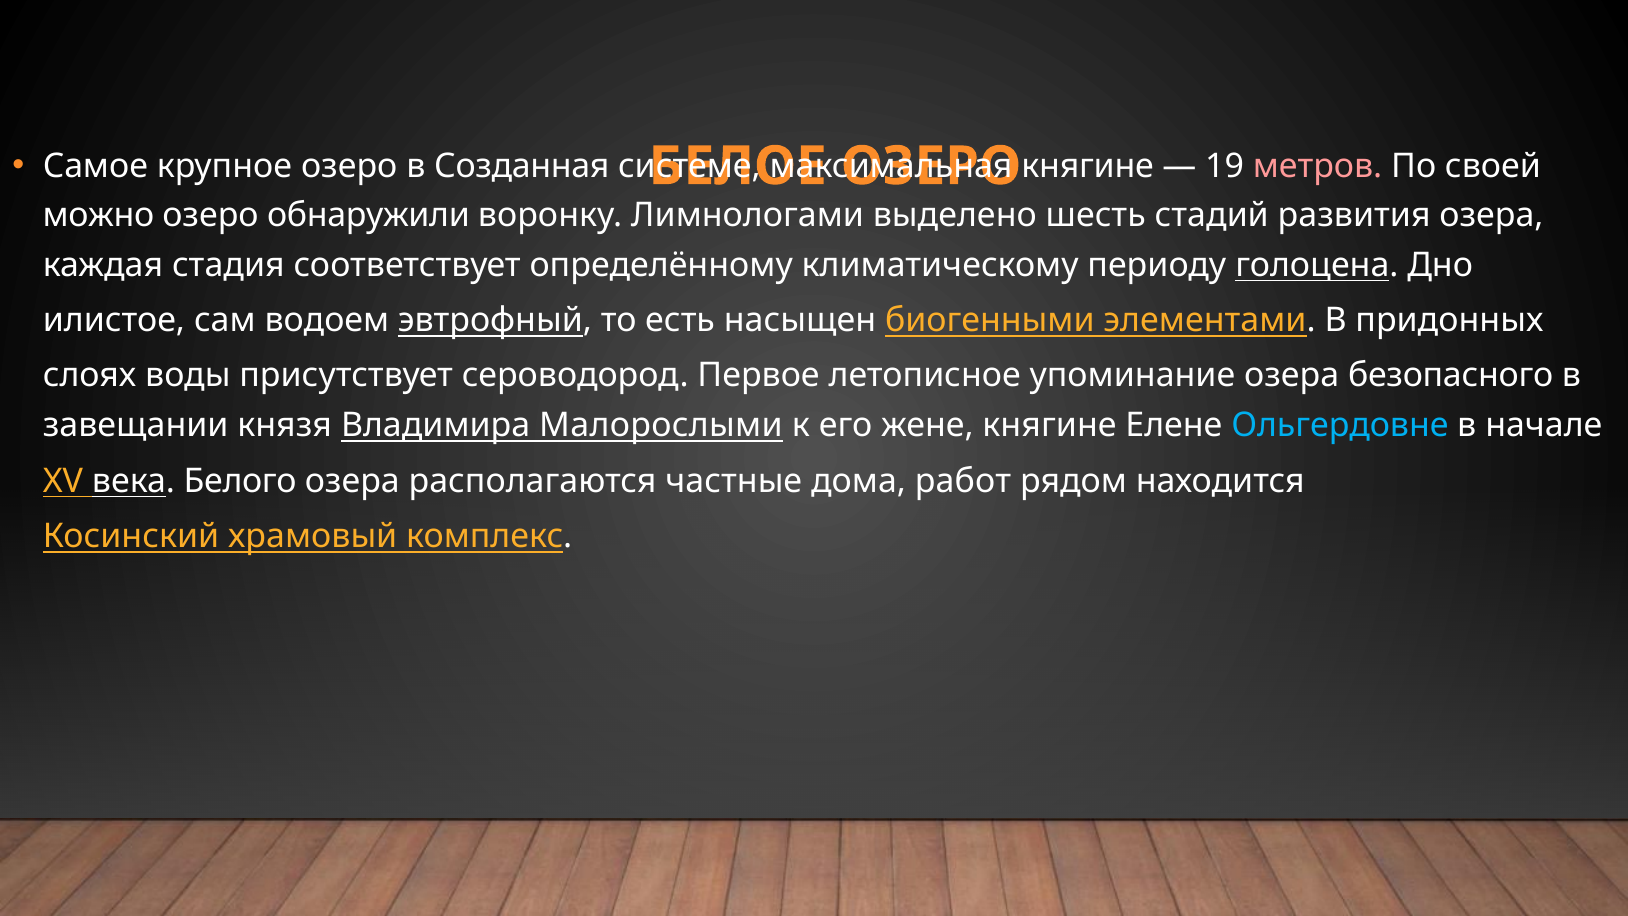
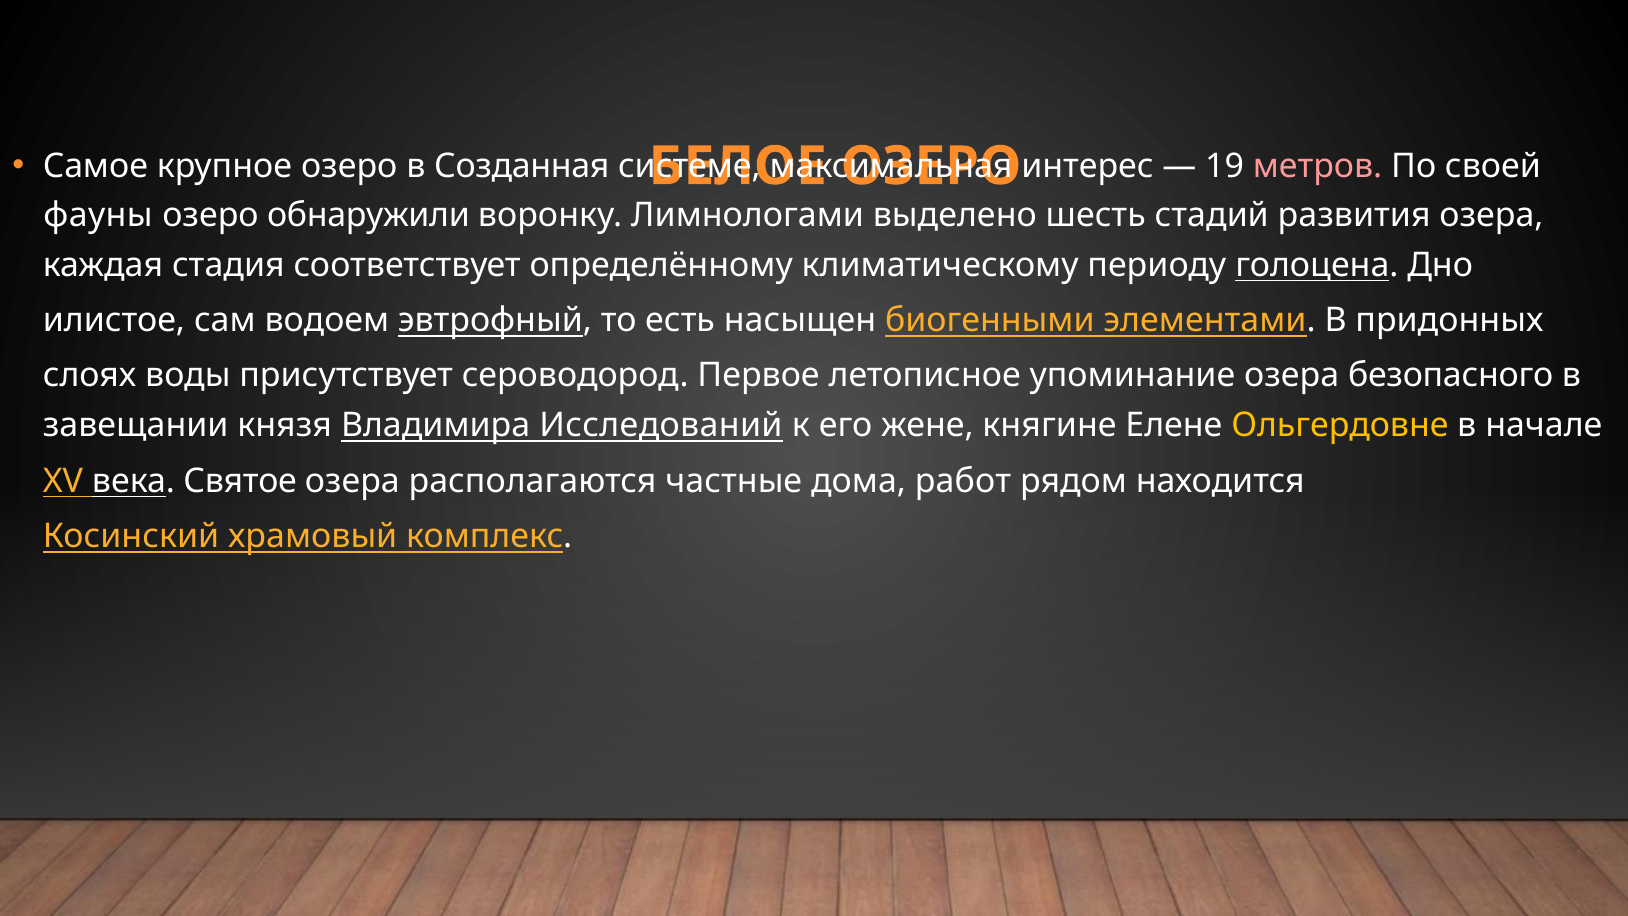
княгине at (1088, 166): княгине -> интерес
можно: можно -> фауны
Малорослыми: Малорослыми -> Исследований
Ольгердовне colour: light blue -> yellow
Белого: Белого -> Святое
